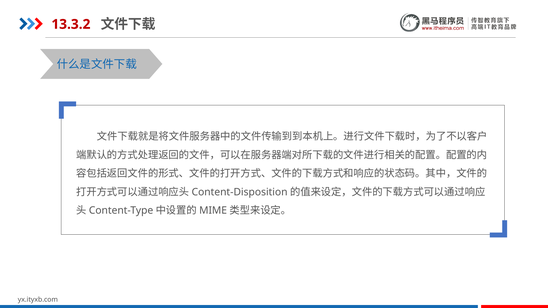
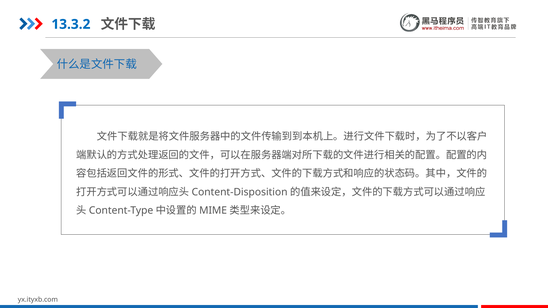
13.3.2 colour: red -> blue
